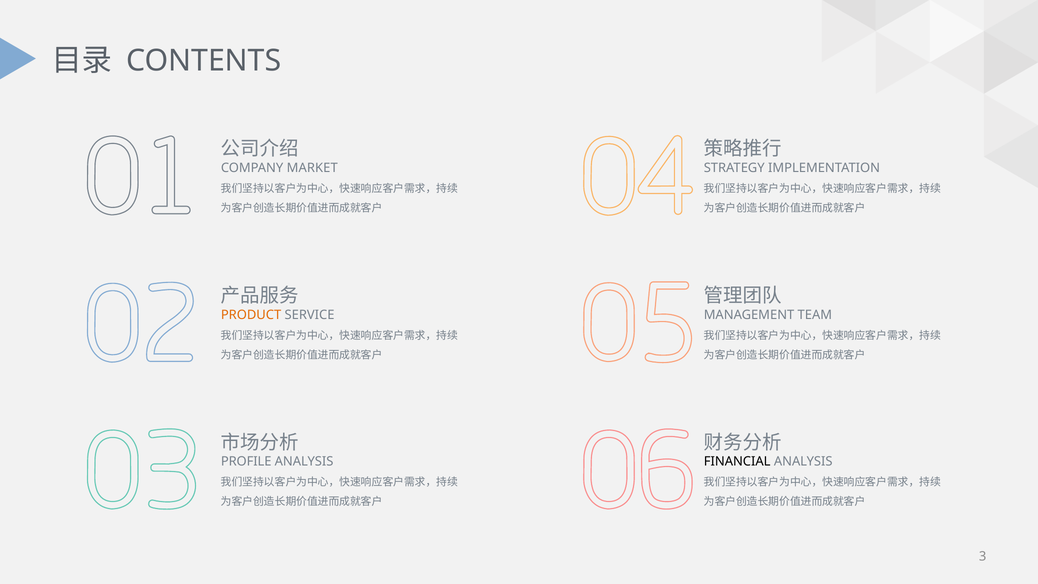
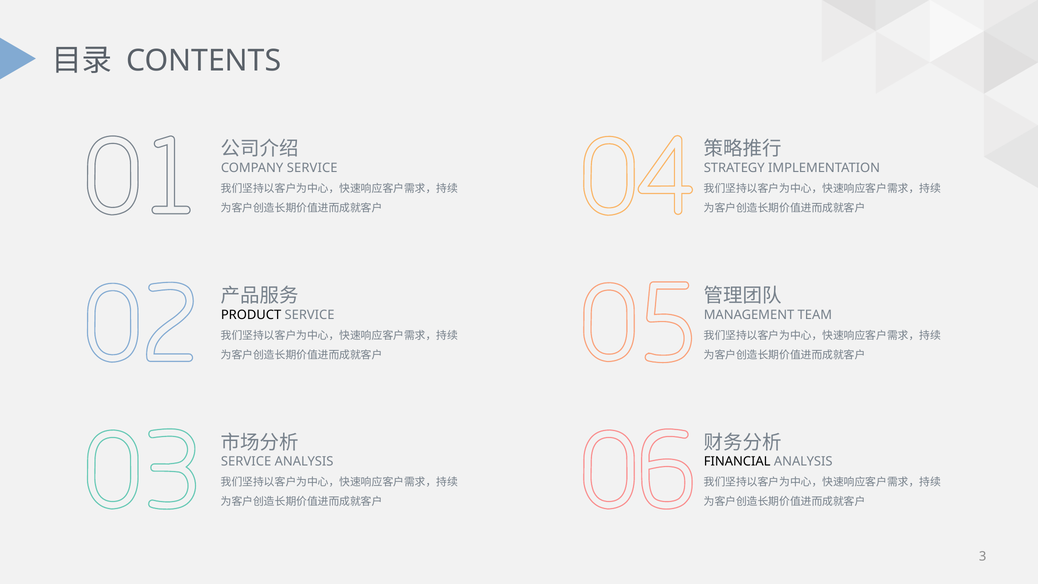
COMPANY MARKET: MARKET -> SERVICE
PRODUCT colour: orange -> black
PROFILE at (246, 462): PROFILE -> SERVICE
